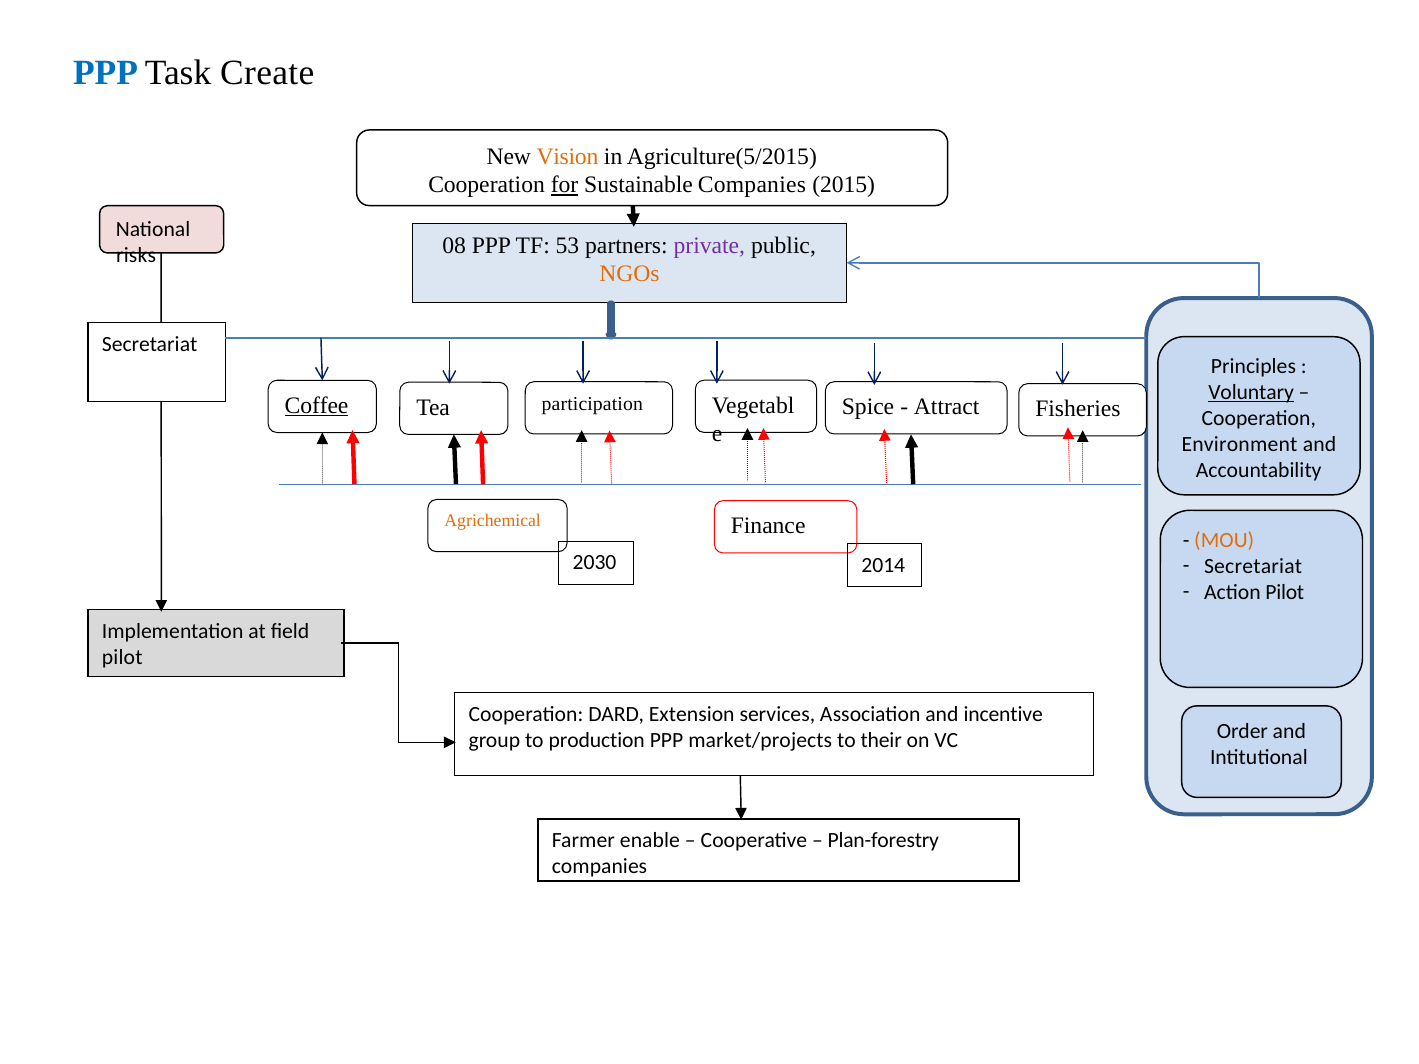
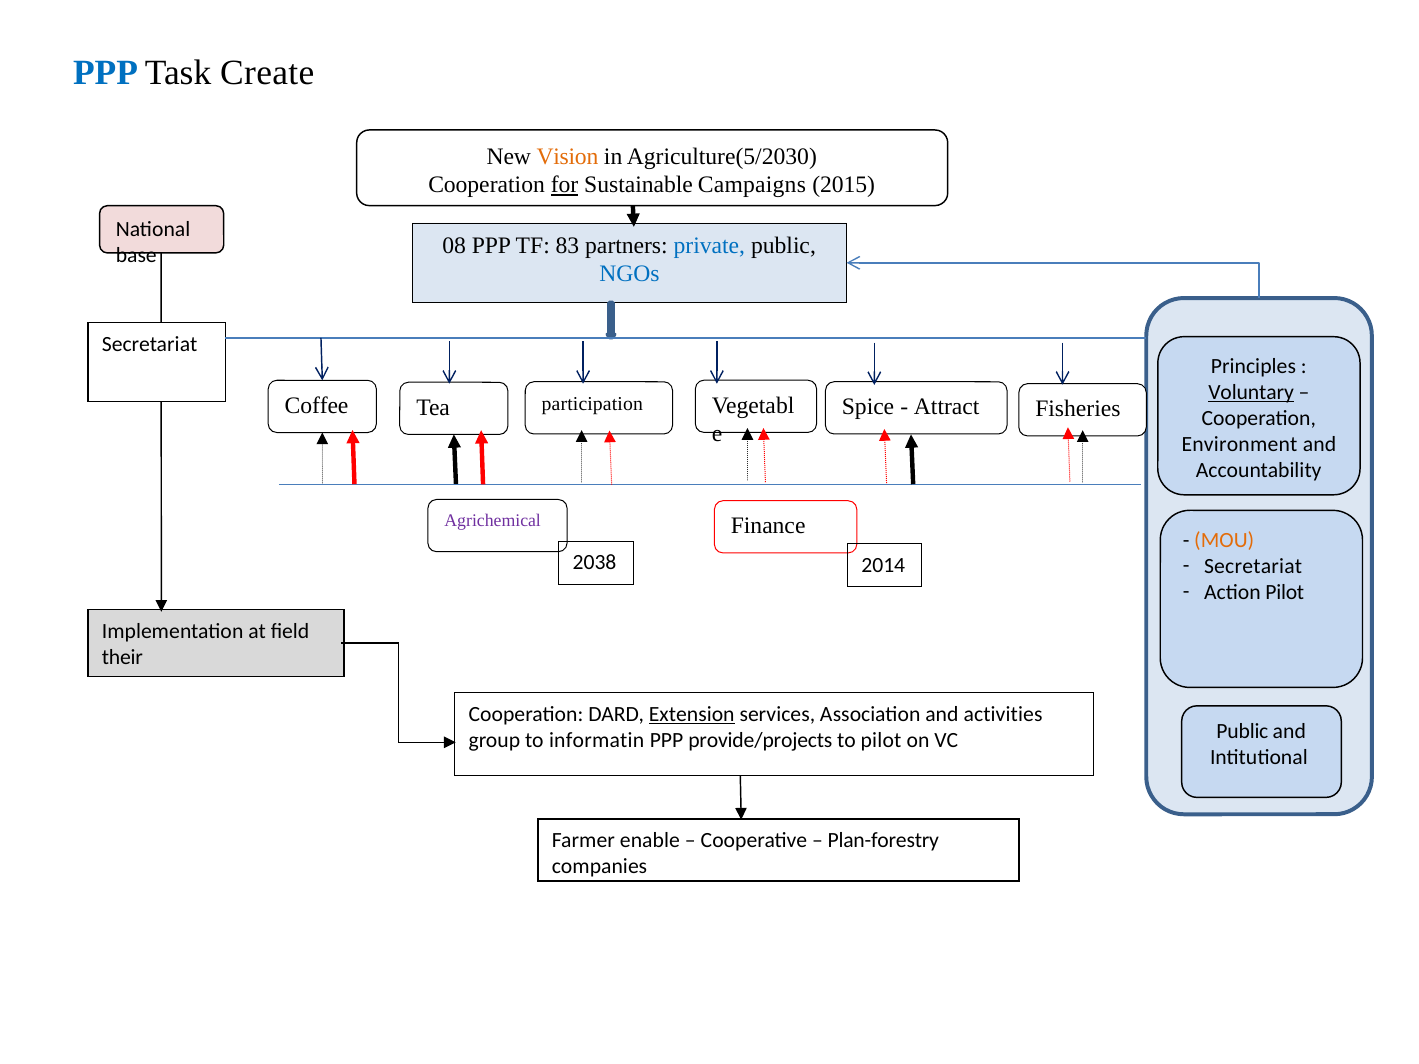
Agriculture(5/2015: Agriculture(5/2015 -> Agriculture(5/2030
Sustainable Companies: Companies -> Campaigns
53: 53 -> 83
private colour: purple -> blue
risks: risks -> base
NGOs colour: orange -> blue
Coffee underline: present -> none
Agrichemical colour: orange -> purple
2030: 2030 -> 2038
pilot at (122, 657): pilot -> their
Extension underline: none -> present
incentive: incentive -> activities
Order at (1242, 732): Order -> Public
production: production -> informatin
market/projects: market/projects -> provide/projects
to their: their -> pilot
